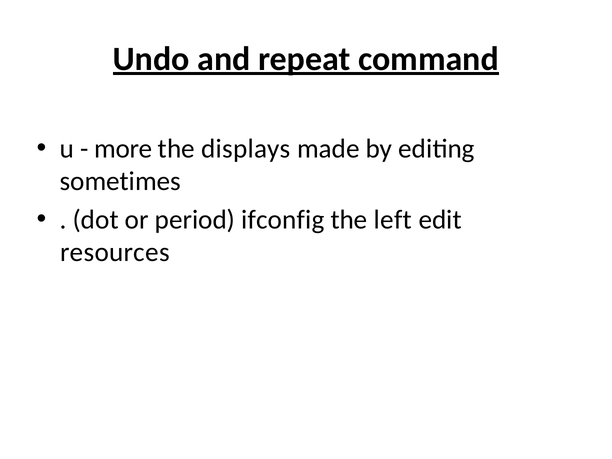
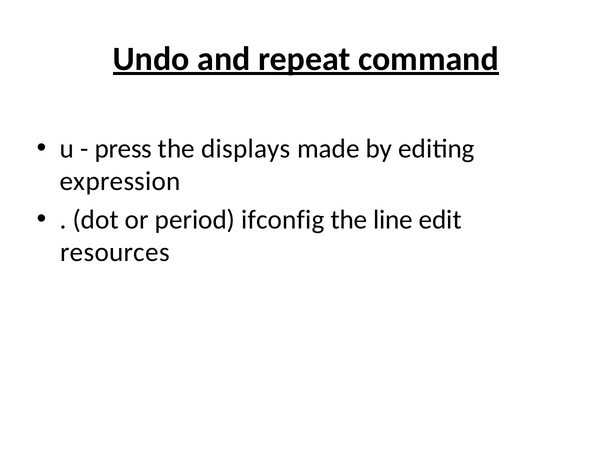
more: more -> press
sometimes: sometimes -> expression
left: left -> line
